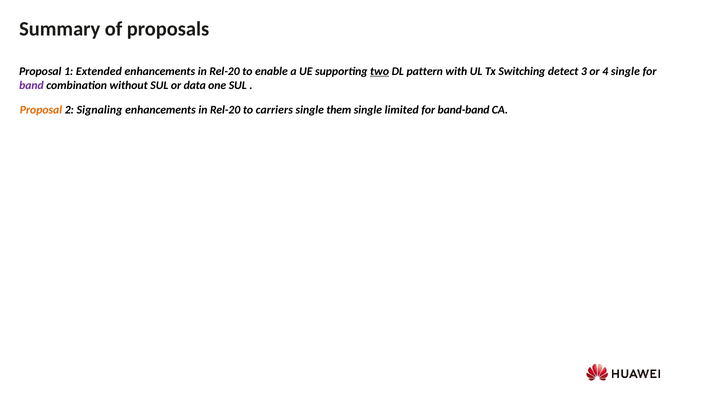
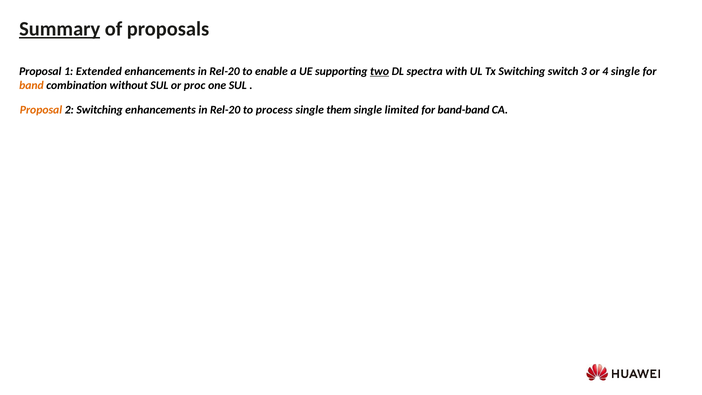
Summary underline: none -> present
pattern: pattern -> spectra
detect: detect -> switch
band colour: purple -> orange
data: data -> proc
2 Signaling: Signaling -> Switching
carriers: carriers -> process
